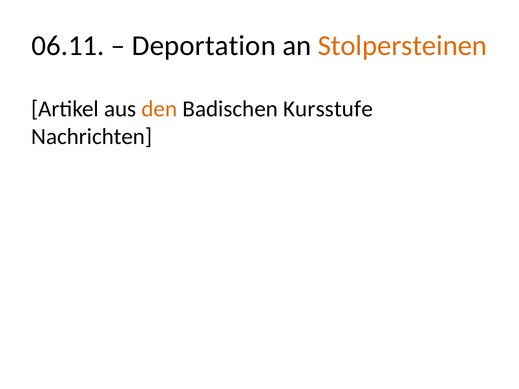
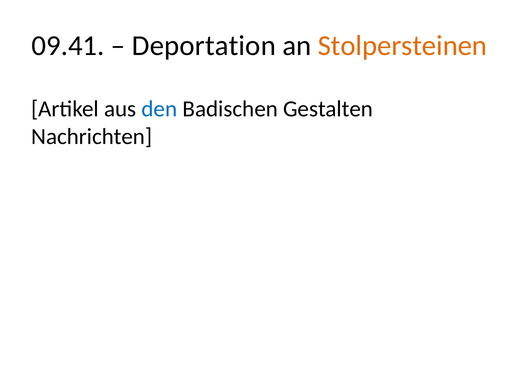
06.11: 06.11 -> 09.41
den colour: orange -> blue
Kursstufe: Kursstufe -> Gestalten
